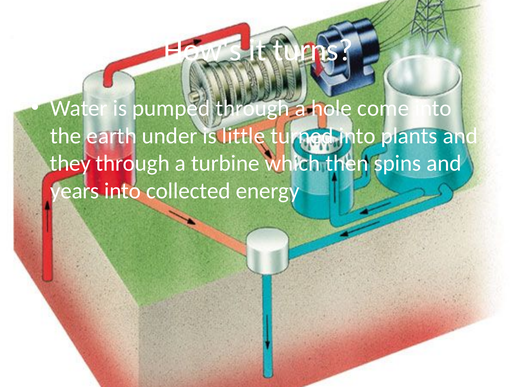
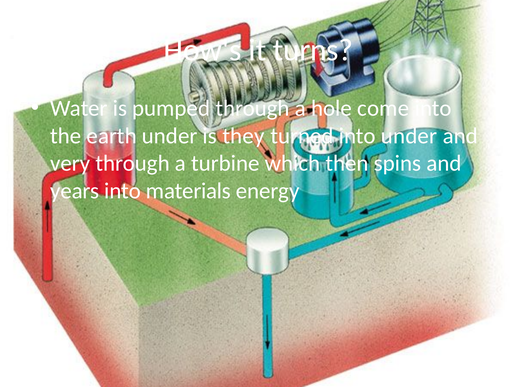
little: little -> they
into plants: plants -> under
they: they -> very
collected: collected -> materials
